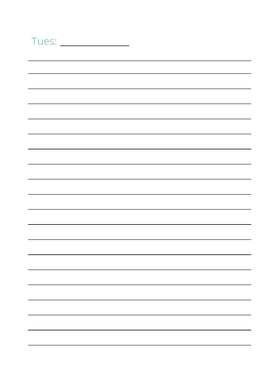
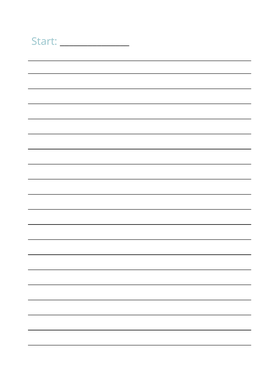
Tues: Tues -> Start
